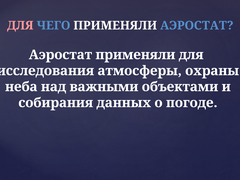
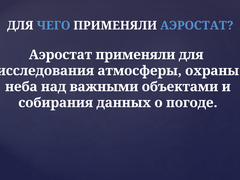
ДЛЯ at (20, 26) colour: pink -> white
